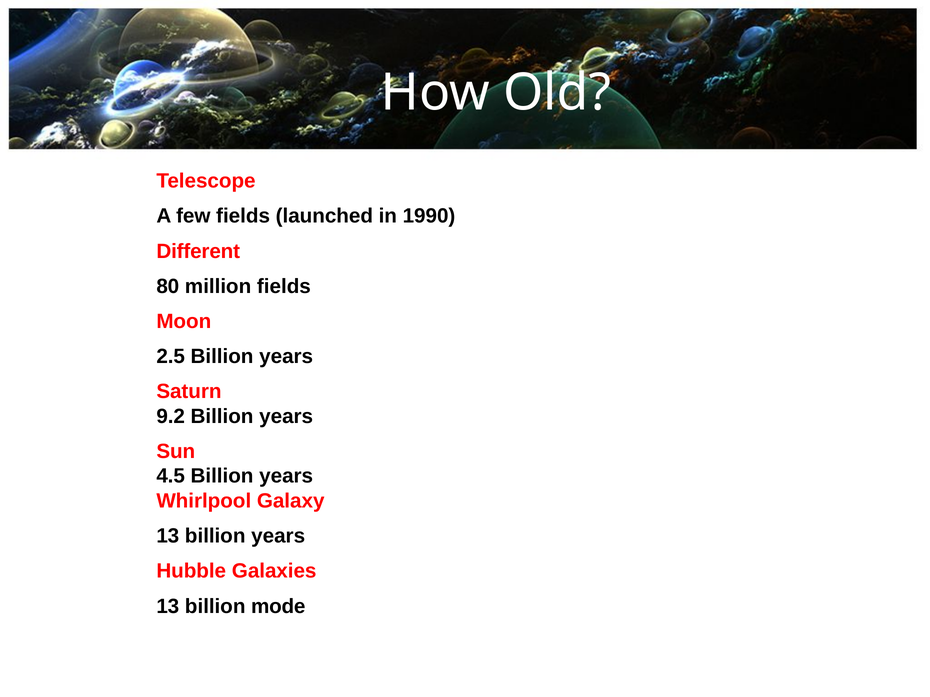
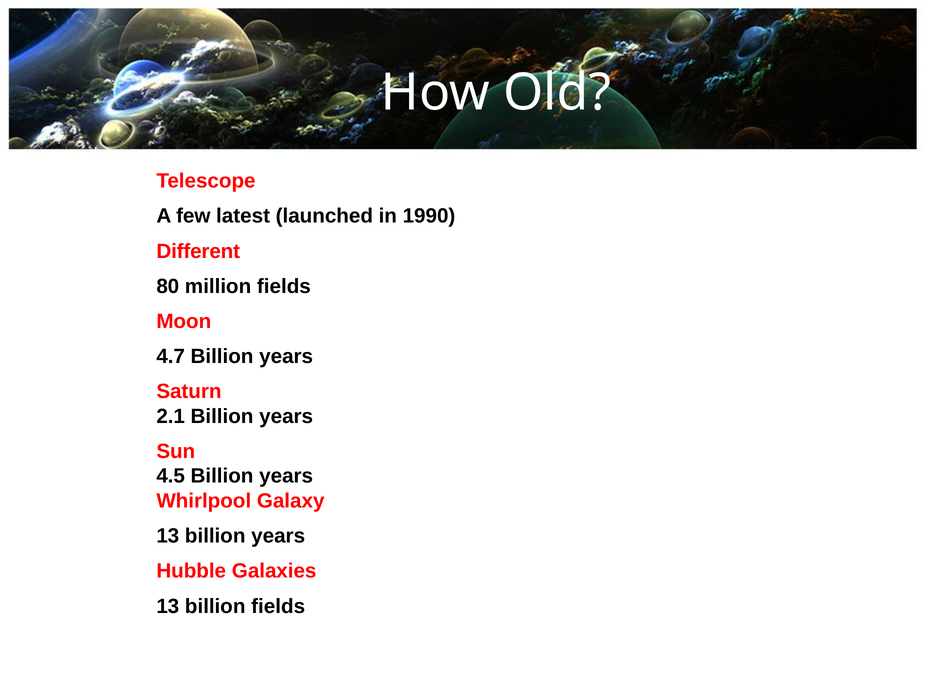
few fields: fields -> latest
2.5: 2.5 -> 4.7
9.2: 9.2 -> 2.1
billion mode: mode -> fields
